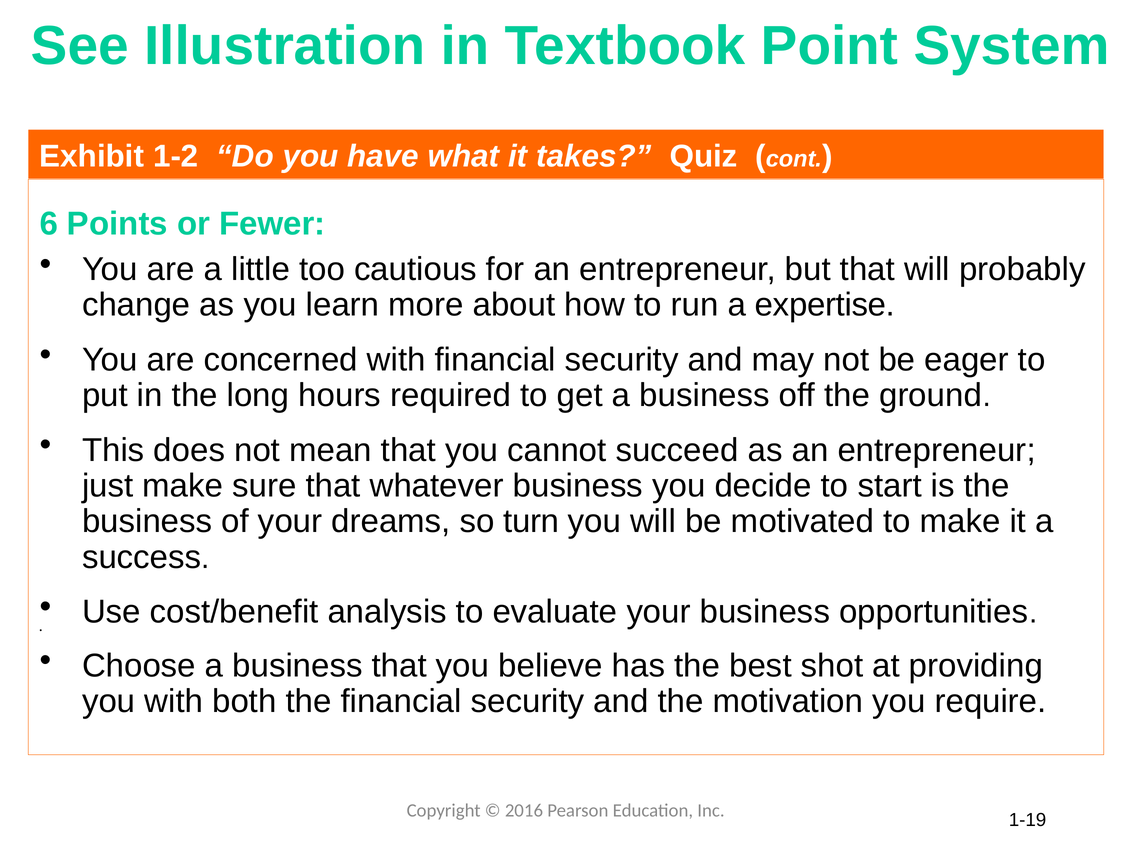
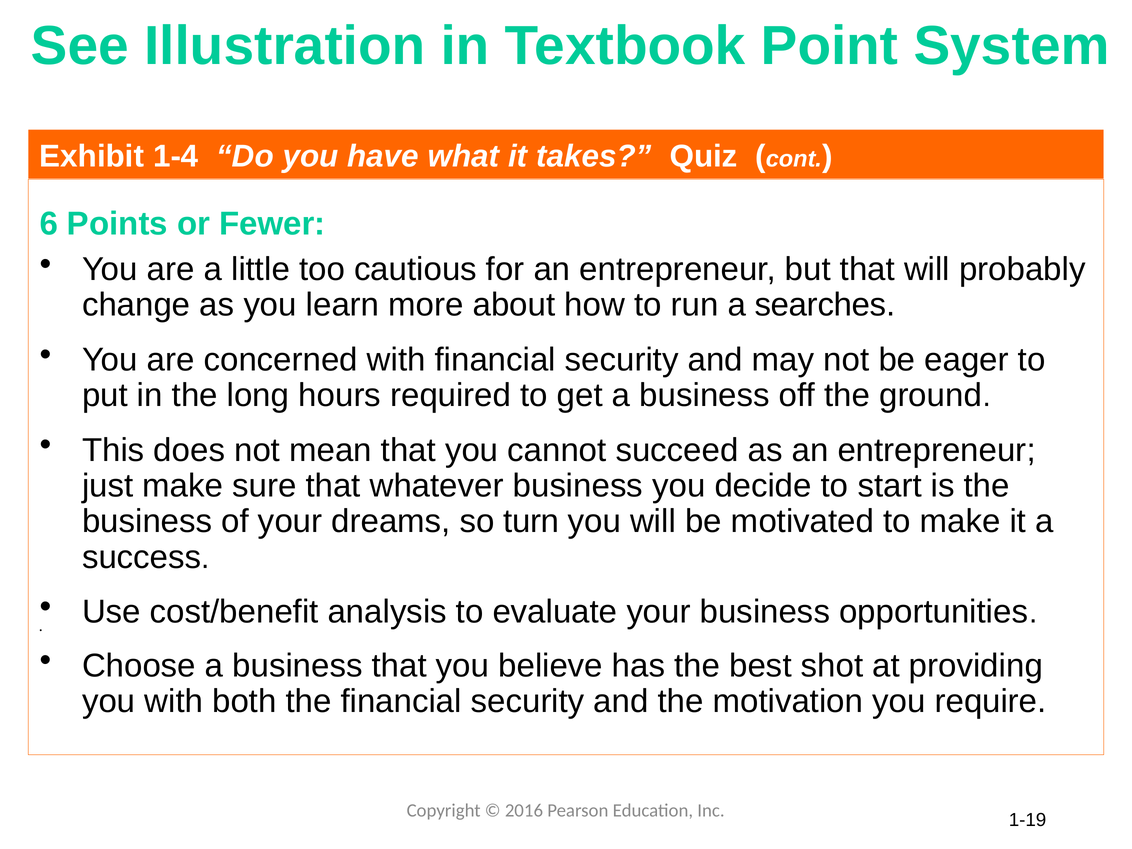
1-2: 1-2 -> 1-4
expertise: expertise -> searches
